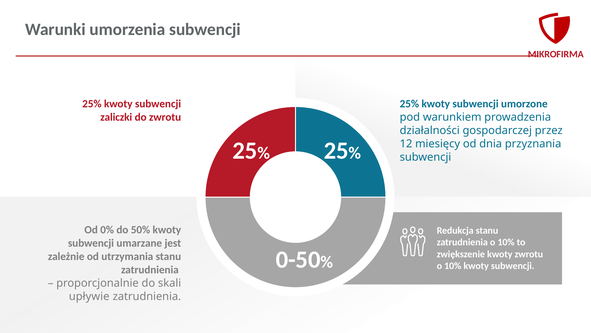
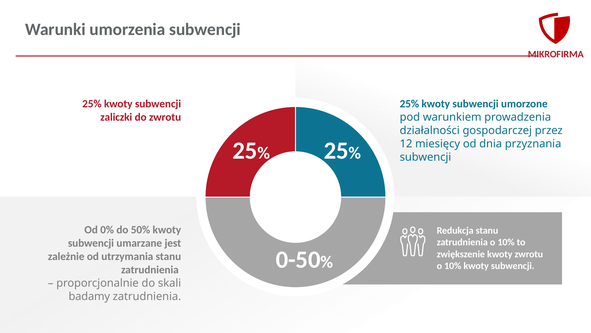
upływie: upływie -> badamy
